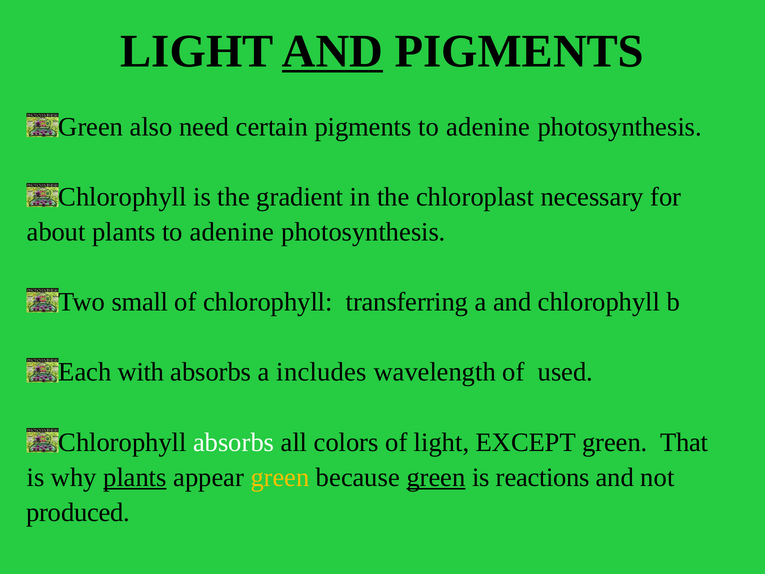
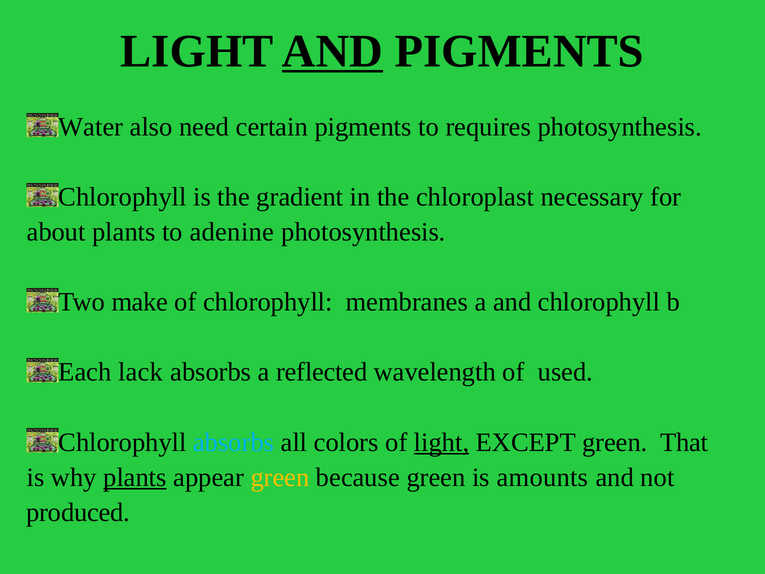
Green at (91, 127): Green -> Water
pigments to adenine: adenine -> requires
small: small -> make
transferring: transferring -> membranes
with: with -> lack
includes: includes -> reflected
absorbs at (234, 442) colour: white -> light blue
light at (442, 442) underline: none -> present
green at (436, 477) underline: present -> none
reactions: reactions -> amounts
